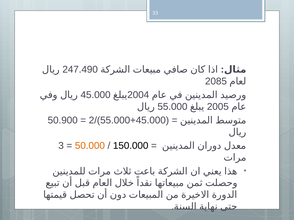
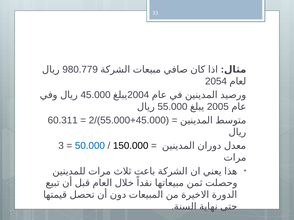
247.490: 247.490 -> 980.779
2085: 2085 -> 2054
50.900: 50.900 -> 60.311
50.000 colour: orange -> blue
